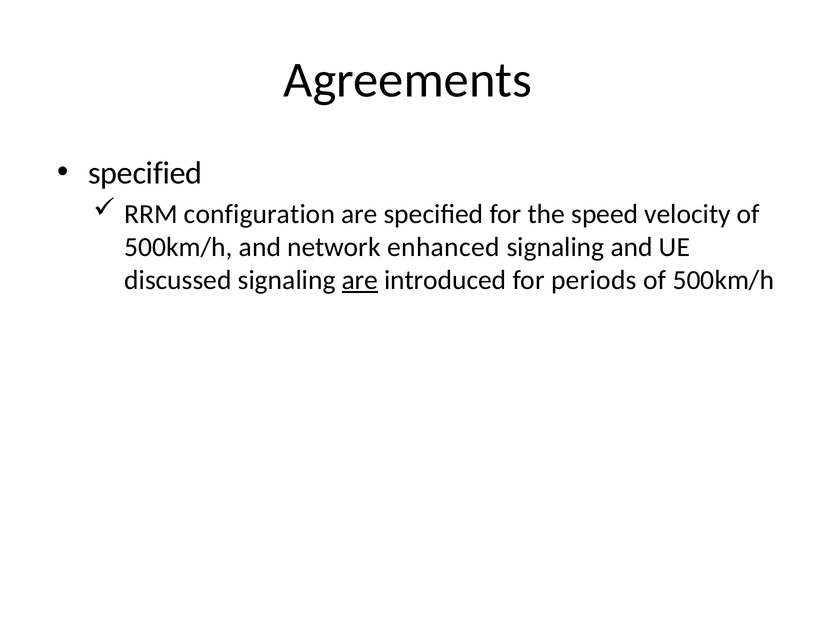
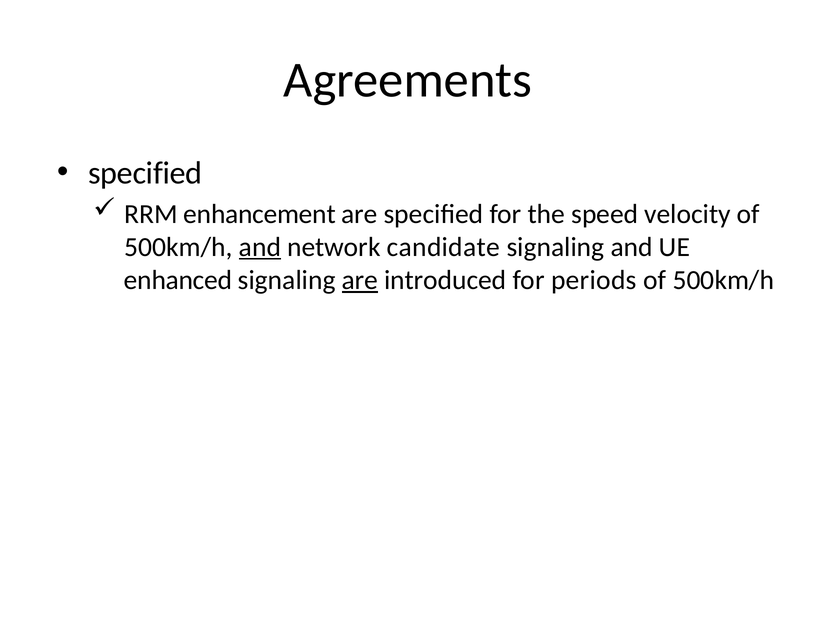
configuration: configuration -> enhancement
and at (260, 247) underline: none -> present
enhanced: enhanced -> candidate
discussed: discussed -> enhanced
